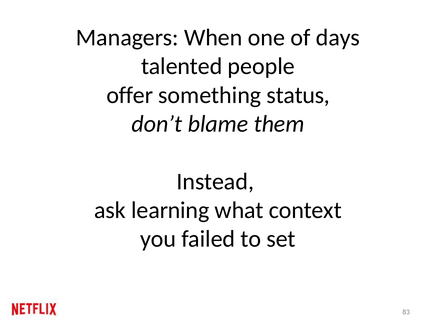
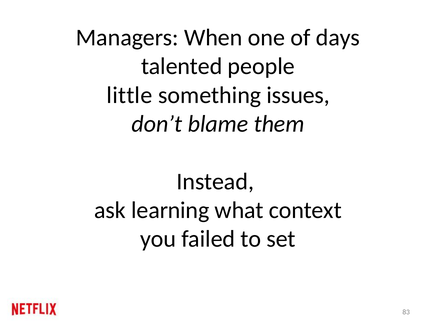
offer: offer -> little
status: status -> issues
